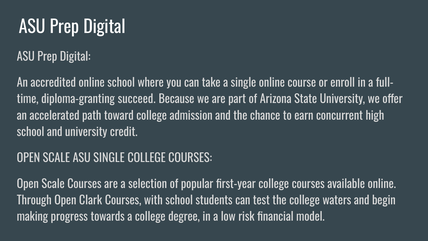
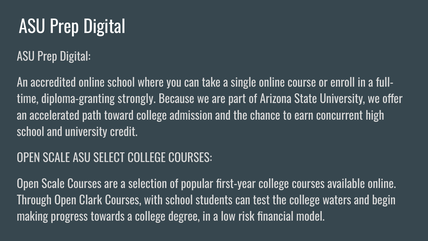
succeed: succeed -> strongly
ASU SINGLE: SINGLE -> SELECT
